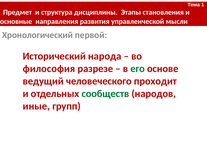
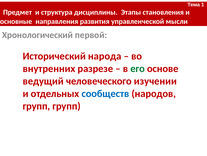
философия: философия -> внутренних
проходит: проходит -> изучении
сообществ colour: green -> blue
иные at (36, 106): иные -> групп
